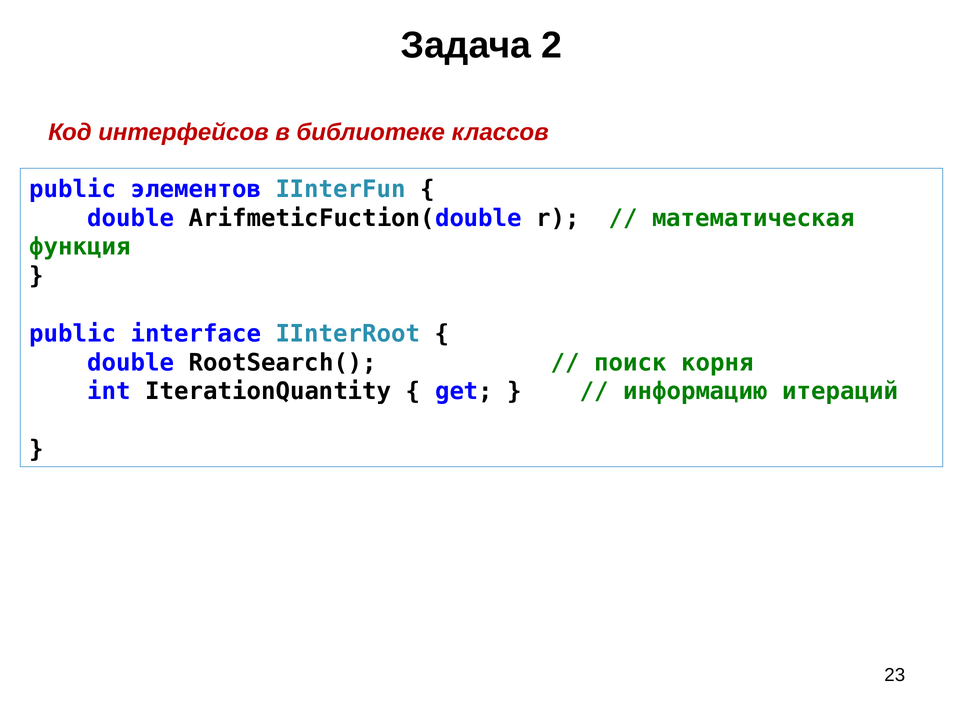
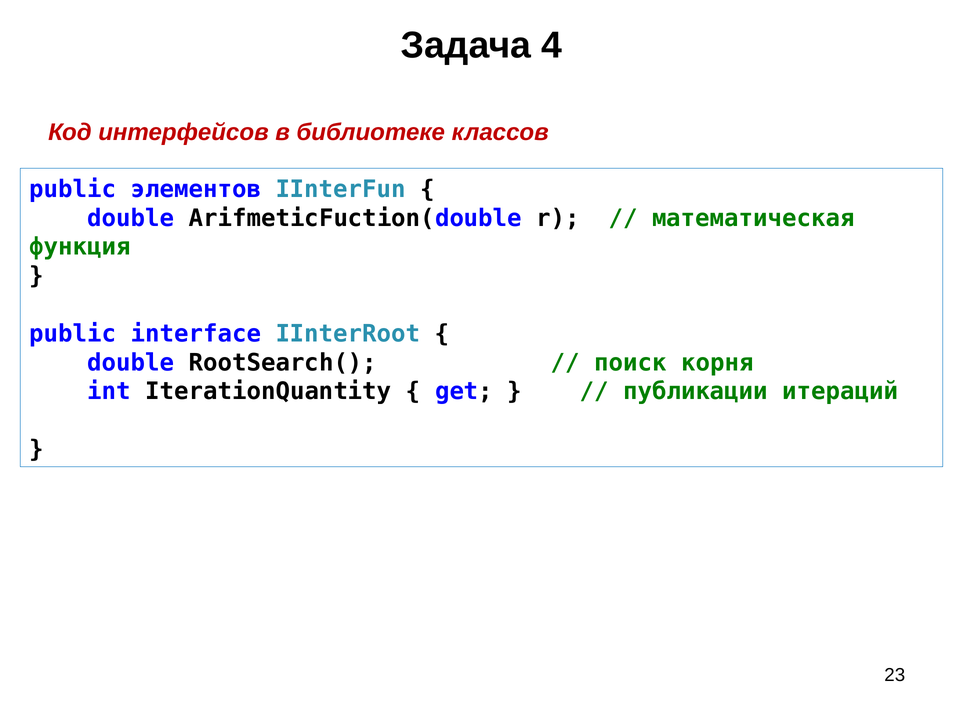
2: 2 -> 4
информацию: информацию -> публикации
